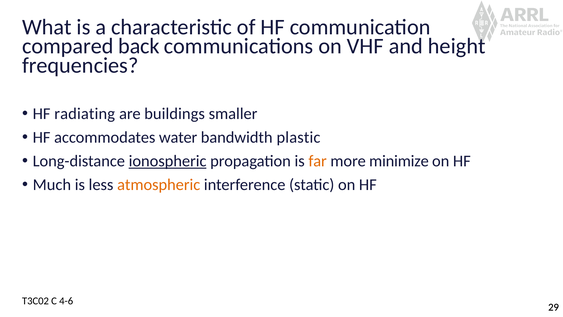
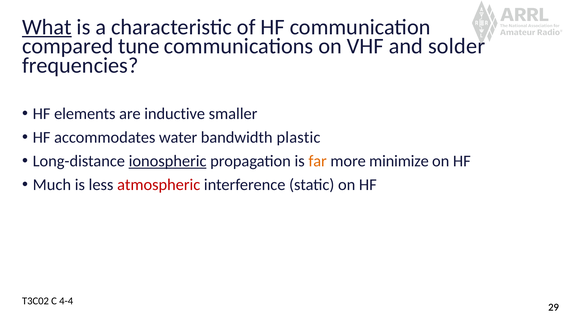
What underline: none -> present
back: back -> tune
height: height -> solder
radiating: radiating -> elements
buildings: buildings -> inductive
atmospheric colour: orange -> red
4-6: 4-6 -> 4-4
